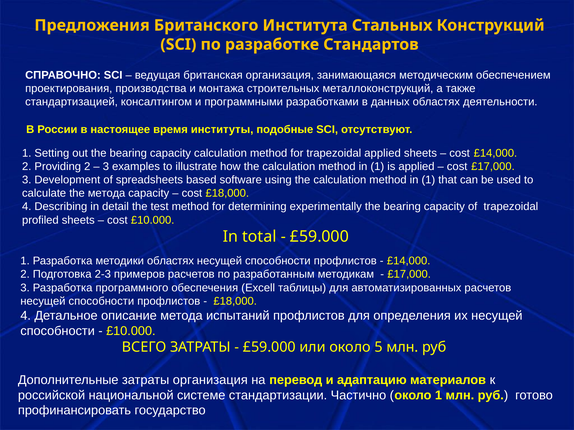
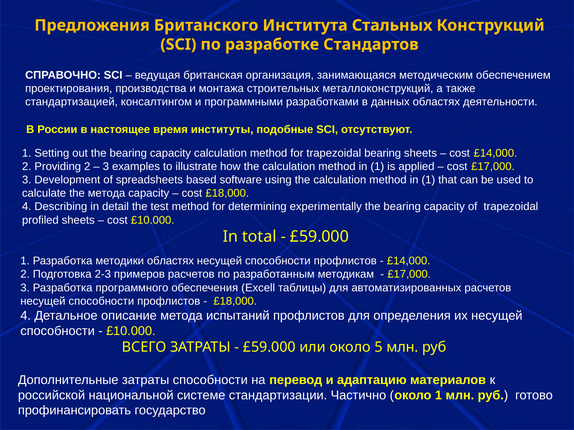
trapezoidal applied: applied -> bearing
затраты организация: организация -> способности
